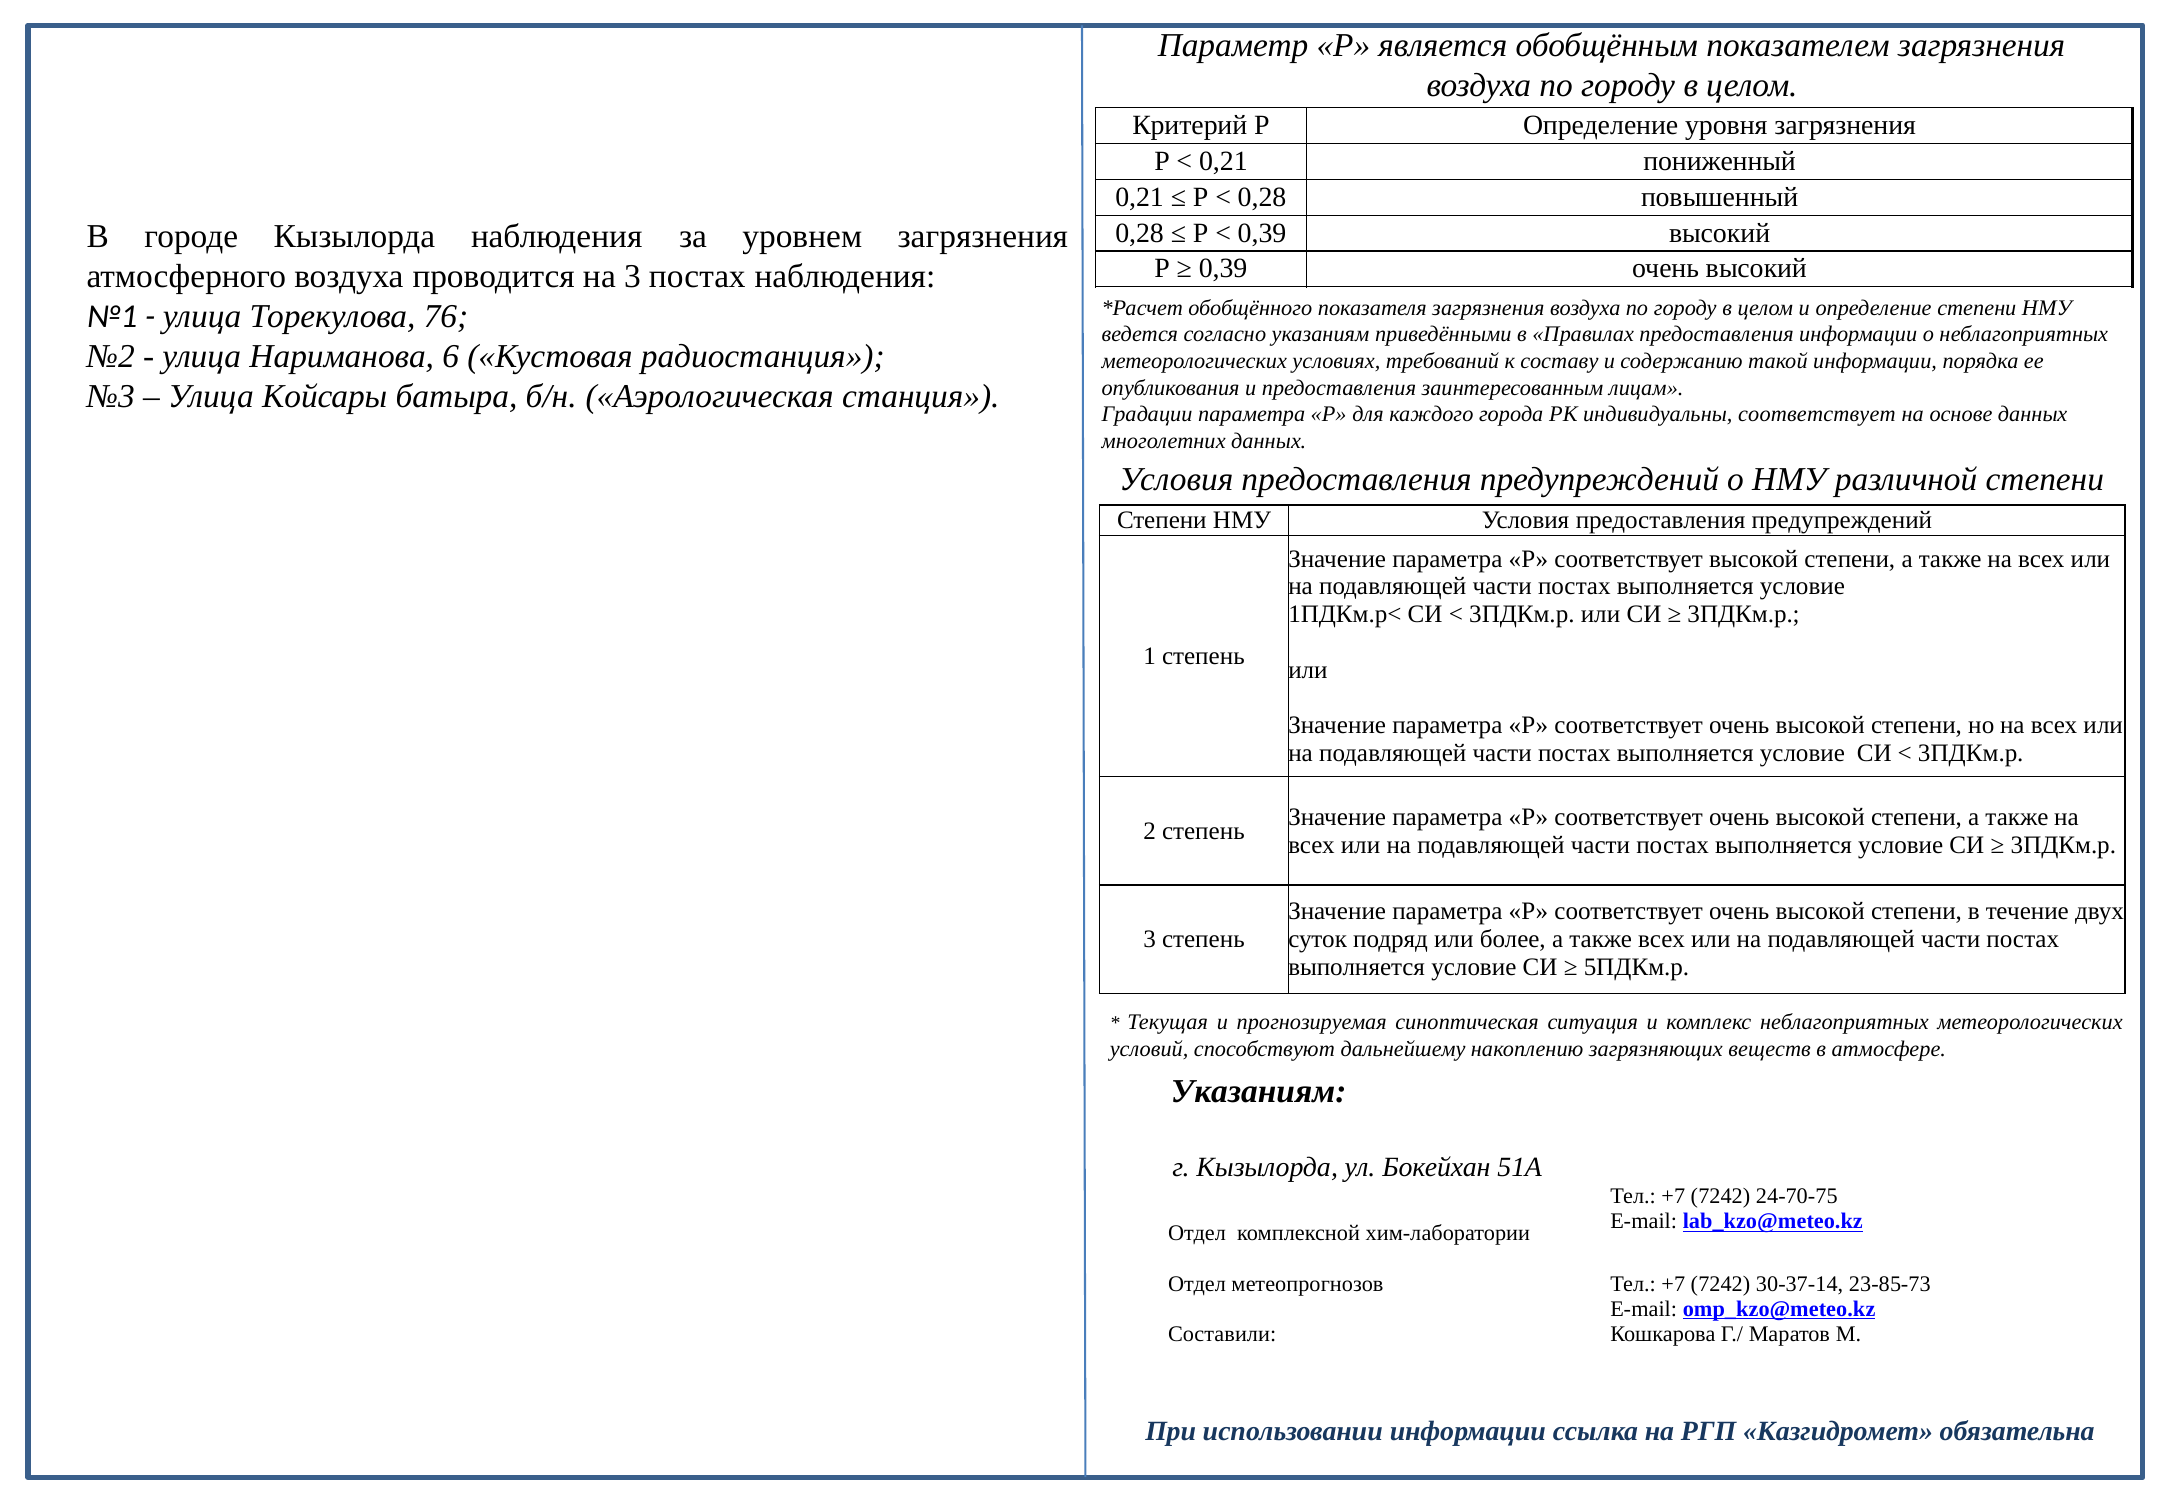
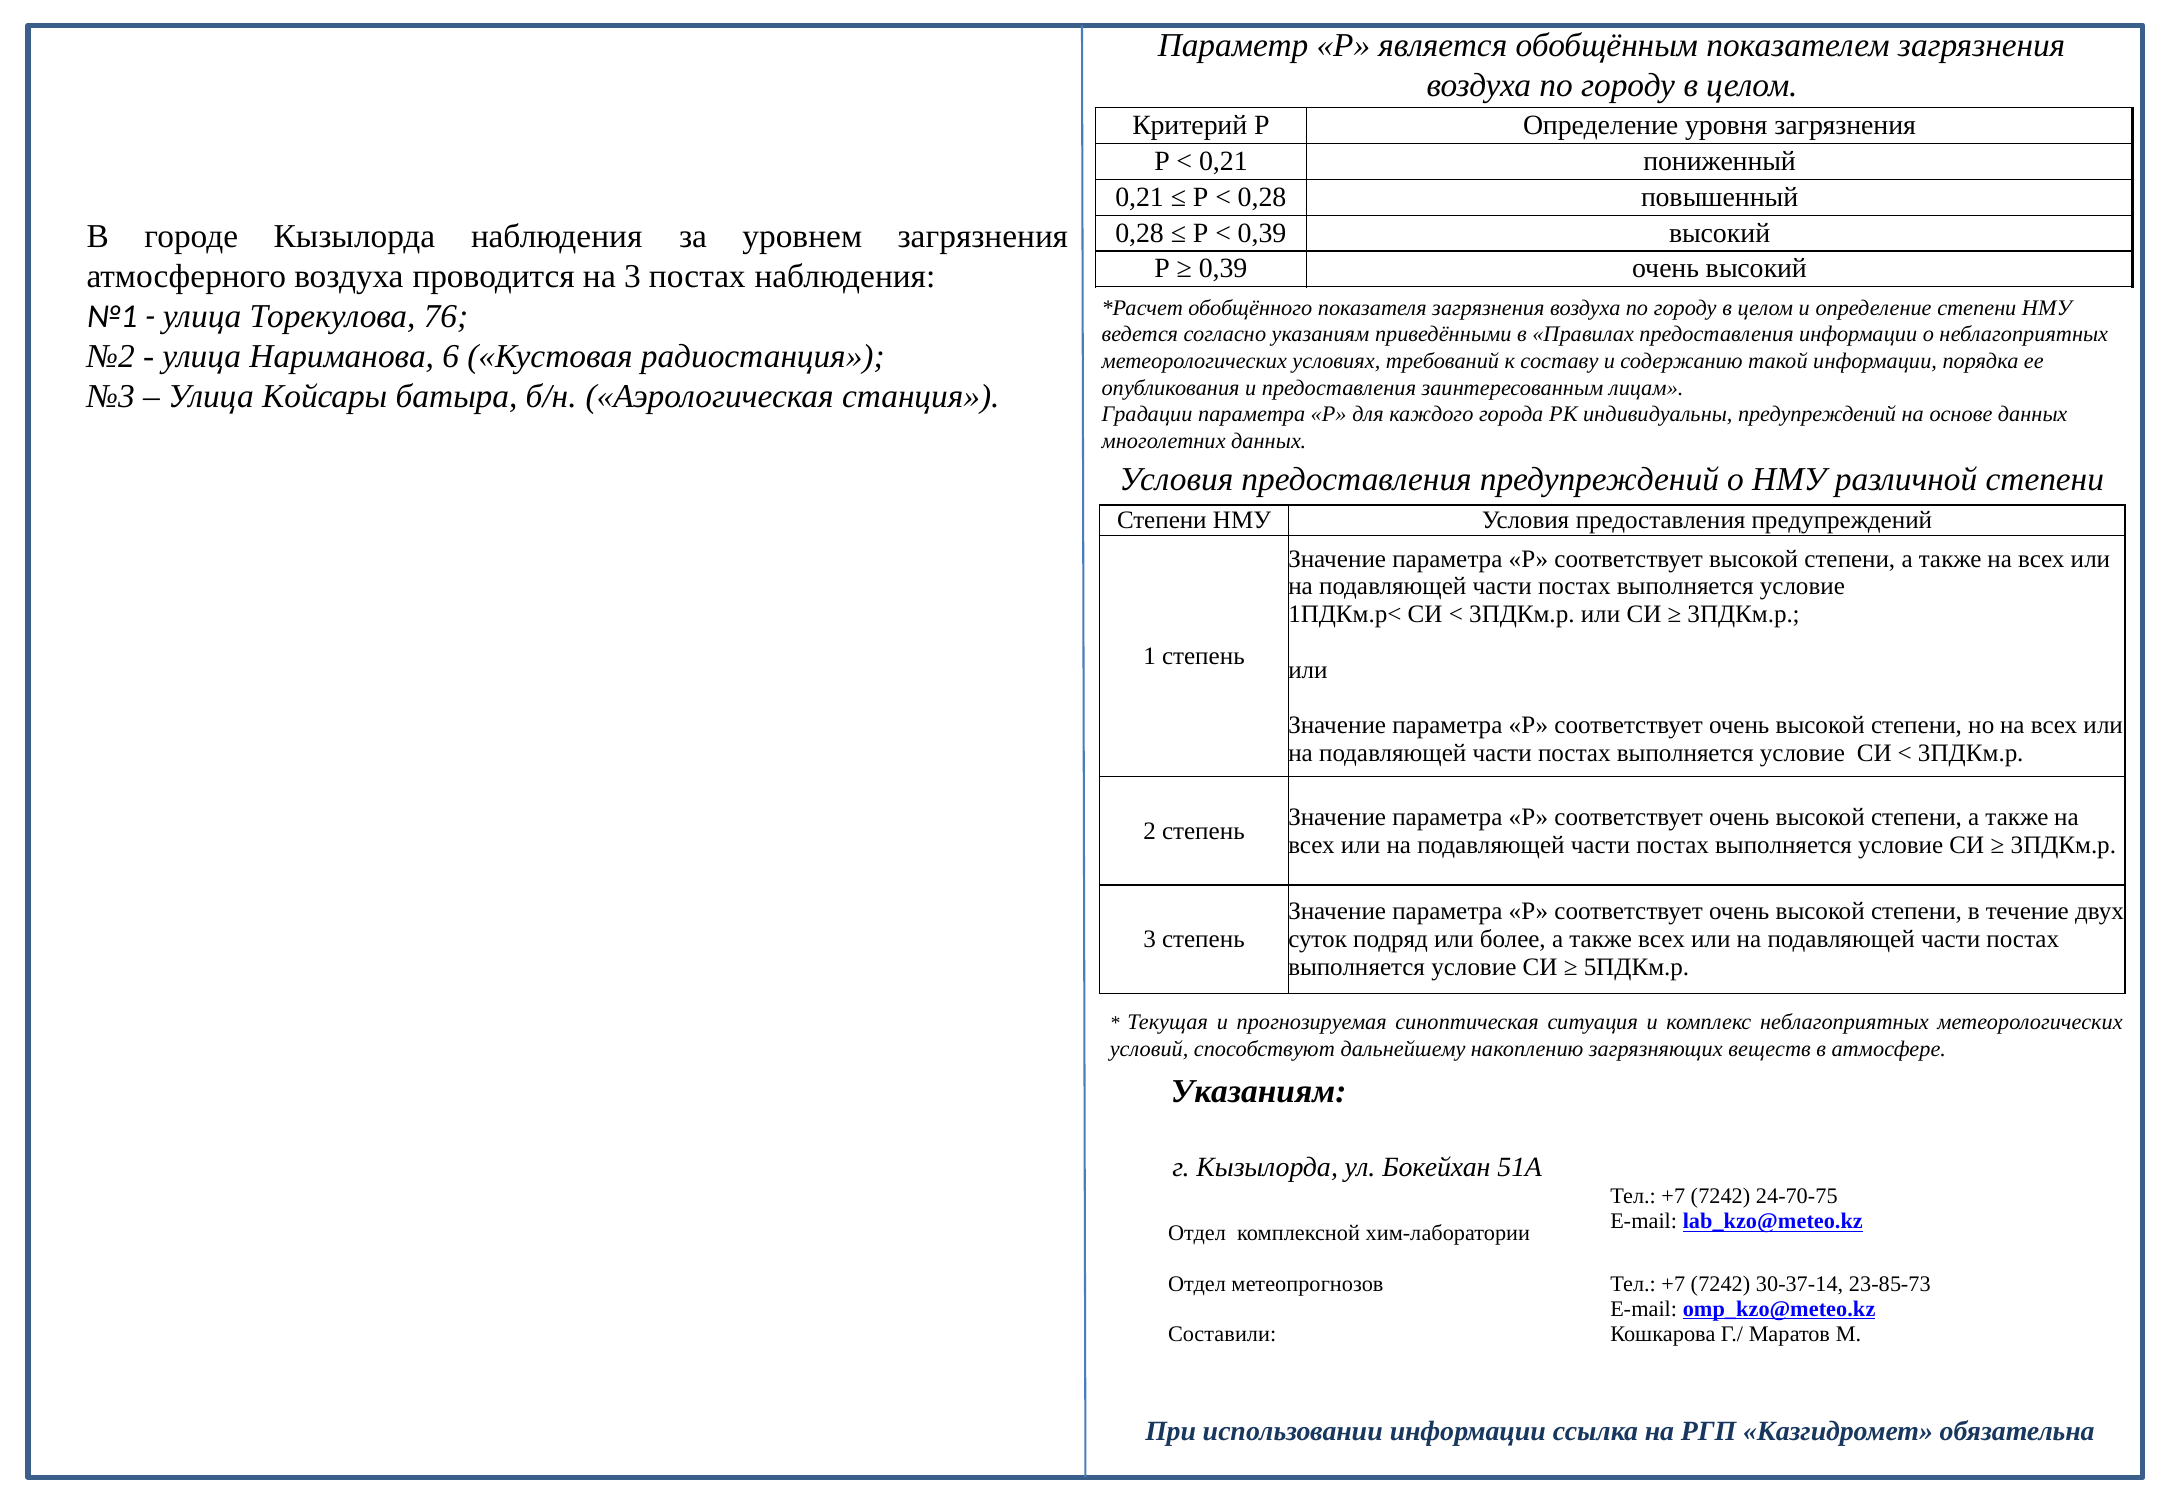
индивидуальны соответствует: соответствует -> предупреждений
